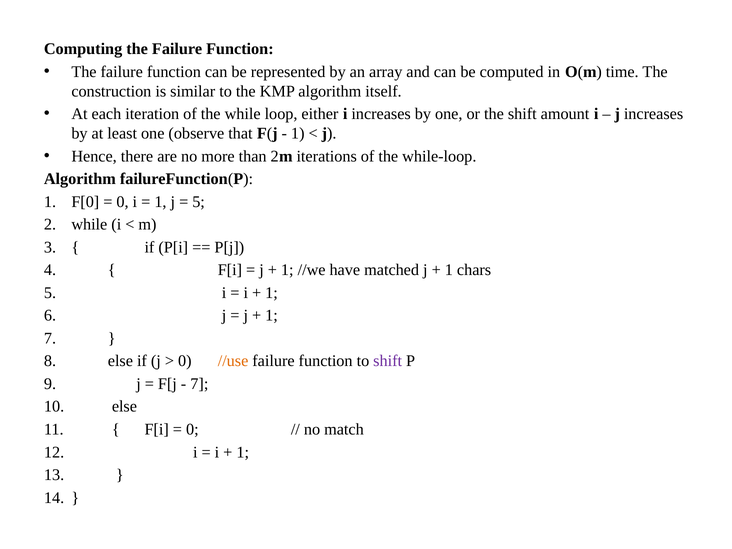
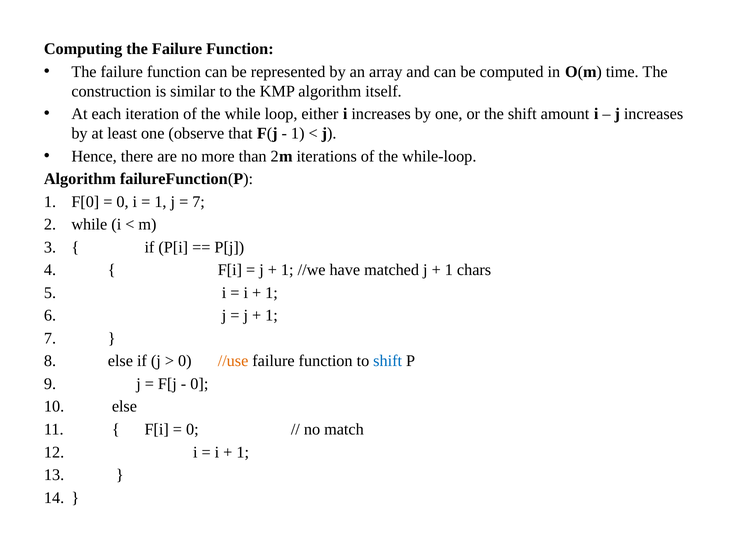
5 at (199, 202): 5 -> 7
shift at (388, 361) colour: purple -> blue
7 at (199, 384): 7 -> 0
